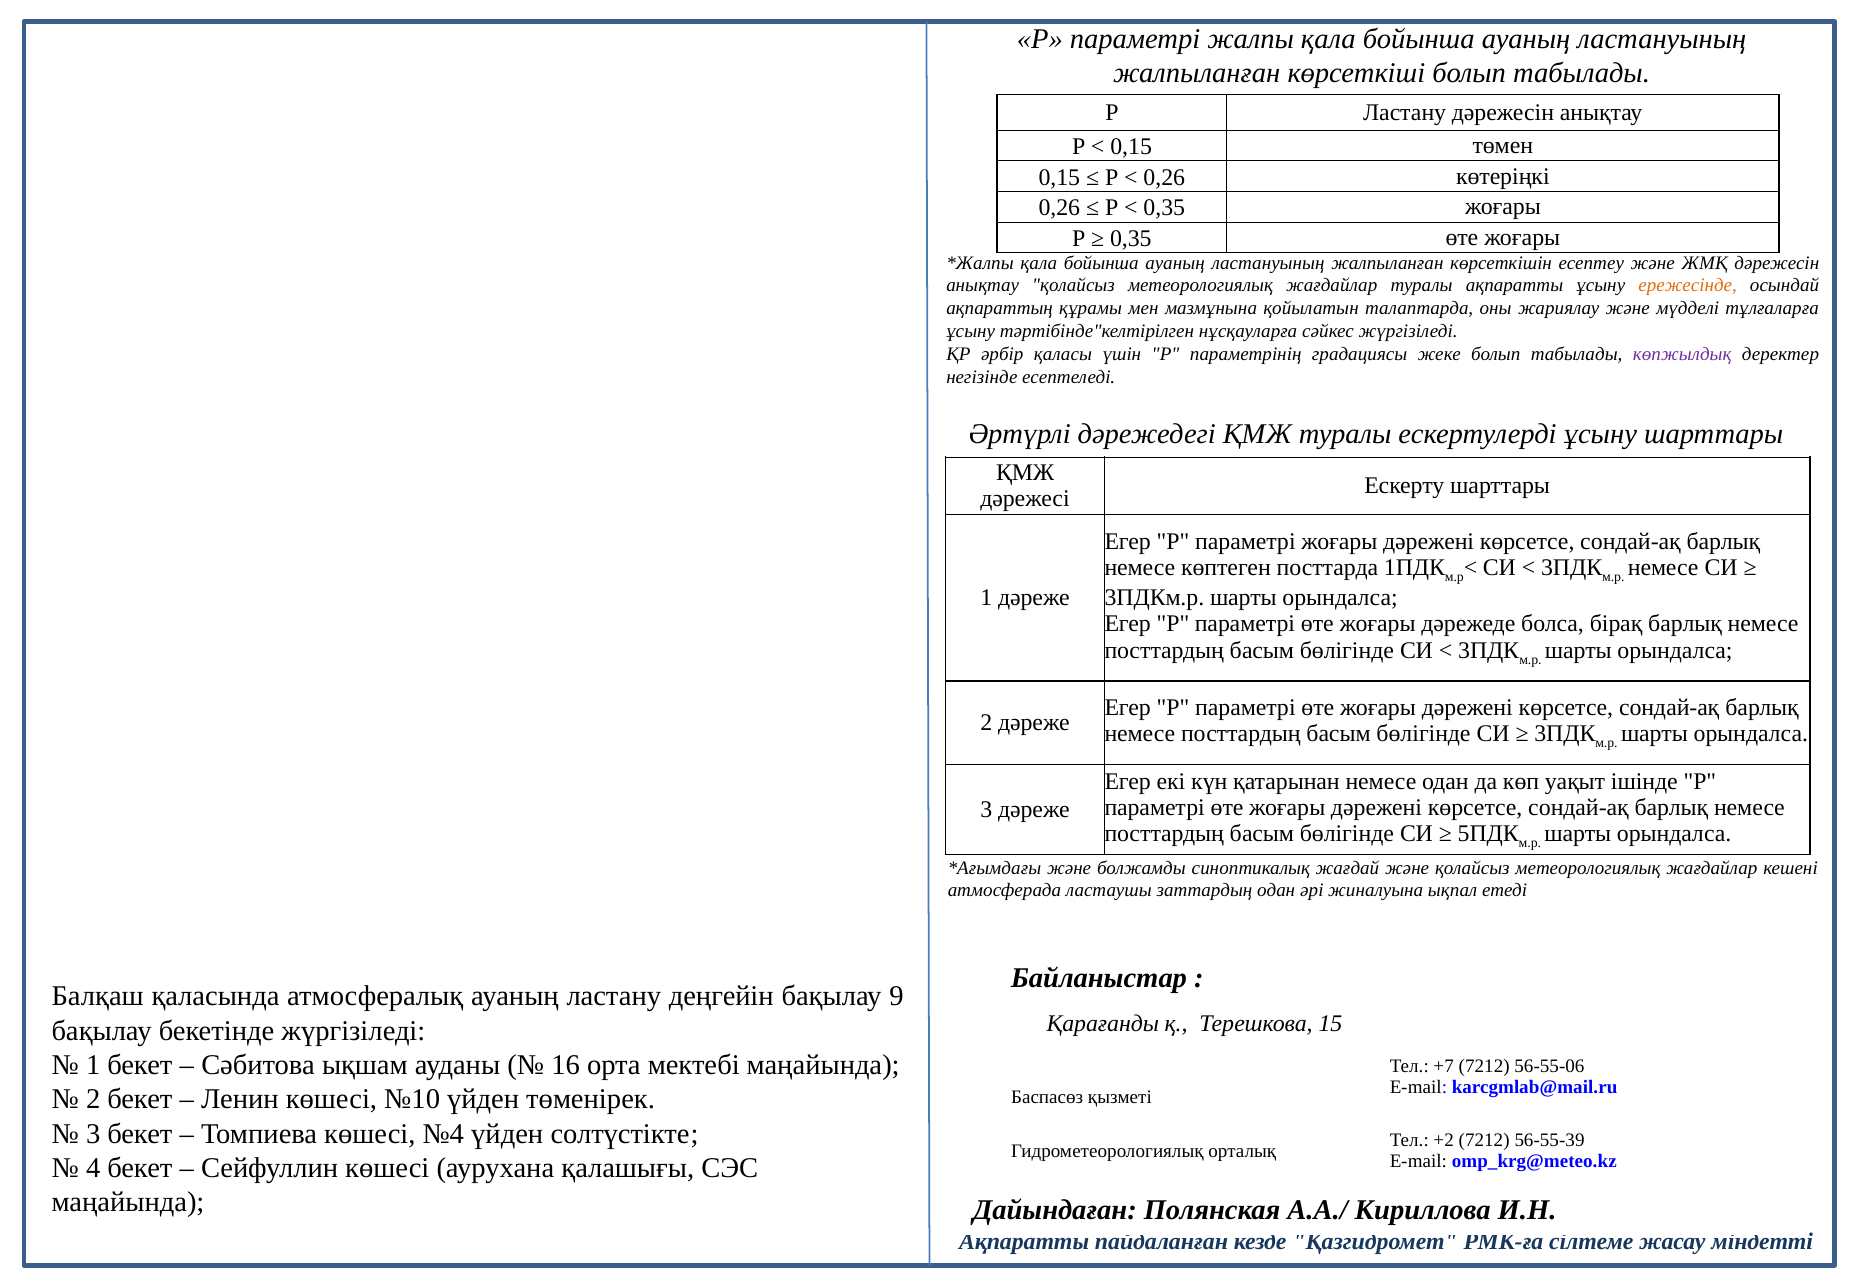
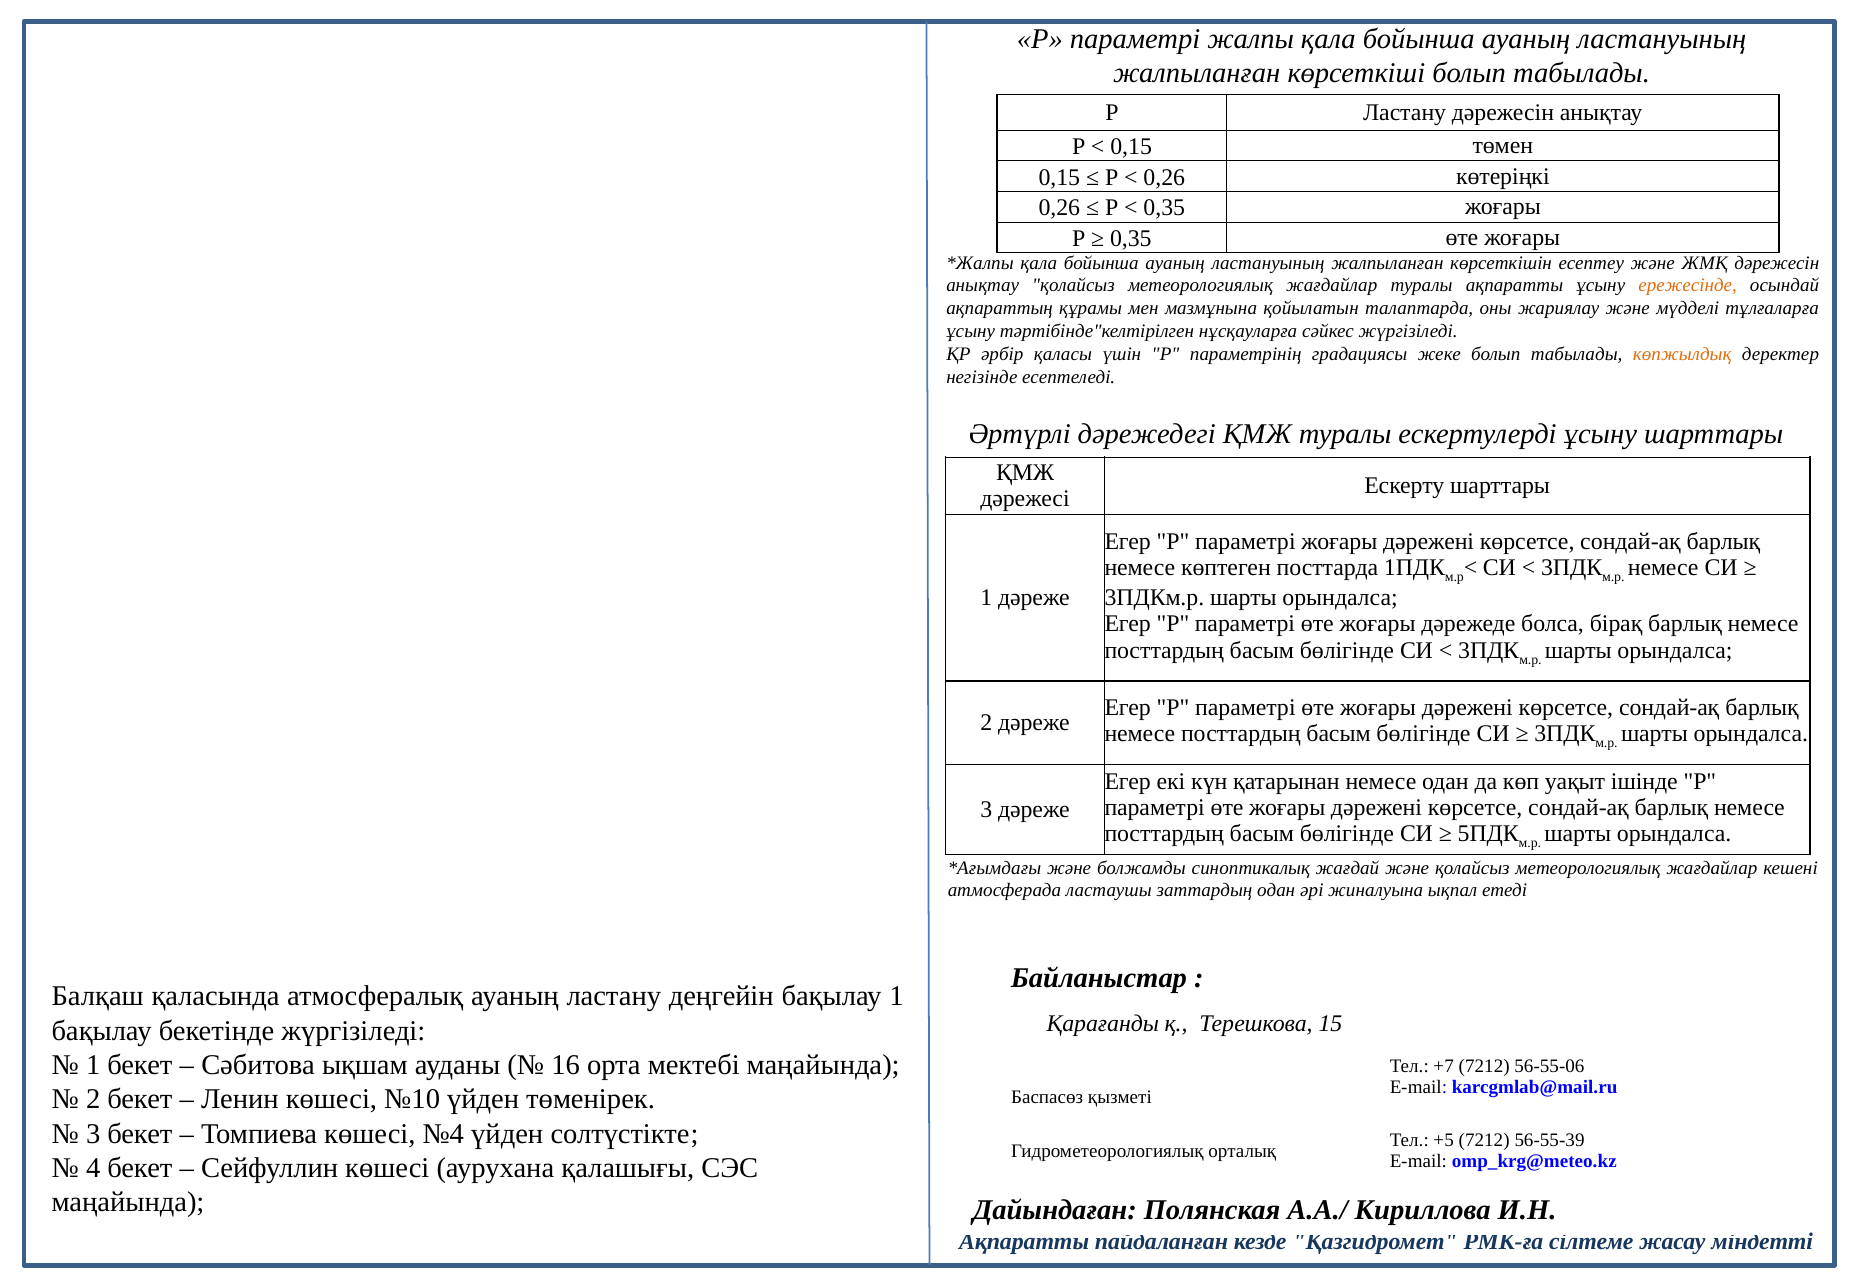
көпжылдық colour: purple -> orange
бақылау 9: 9 -> 1
+2: +2 -> +5
